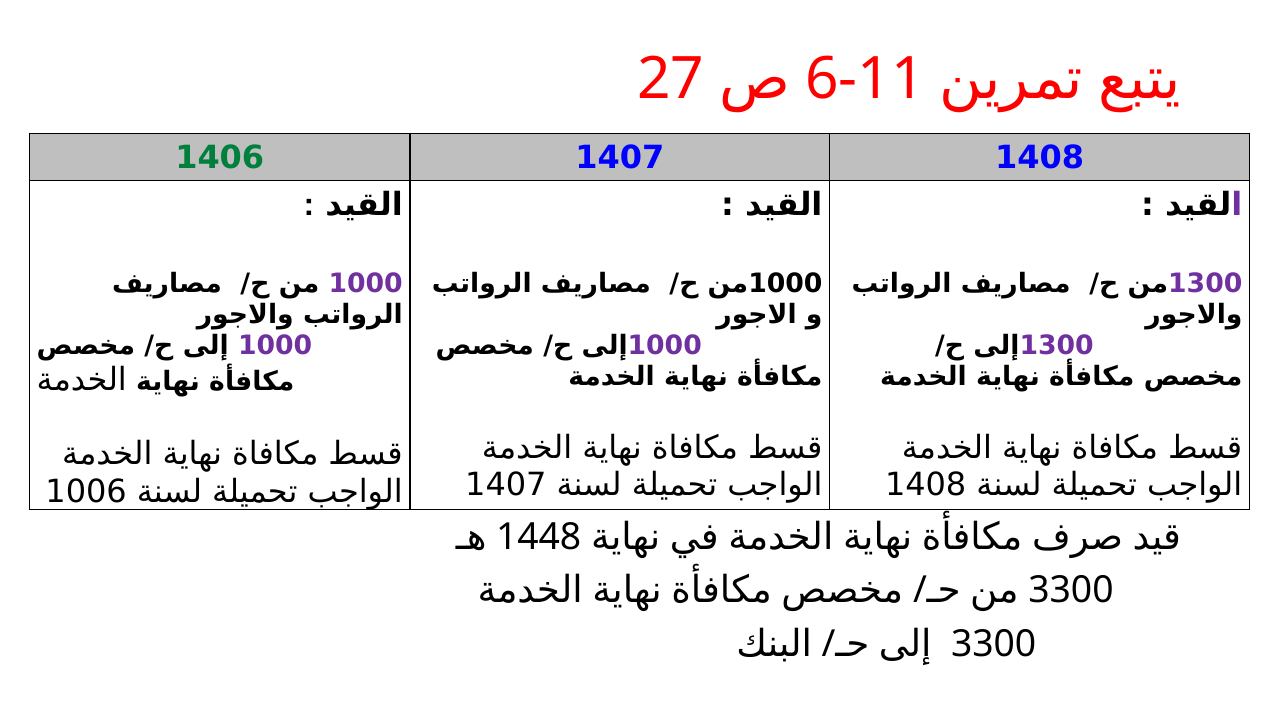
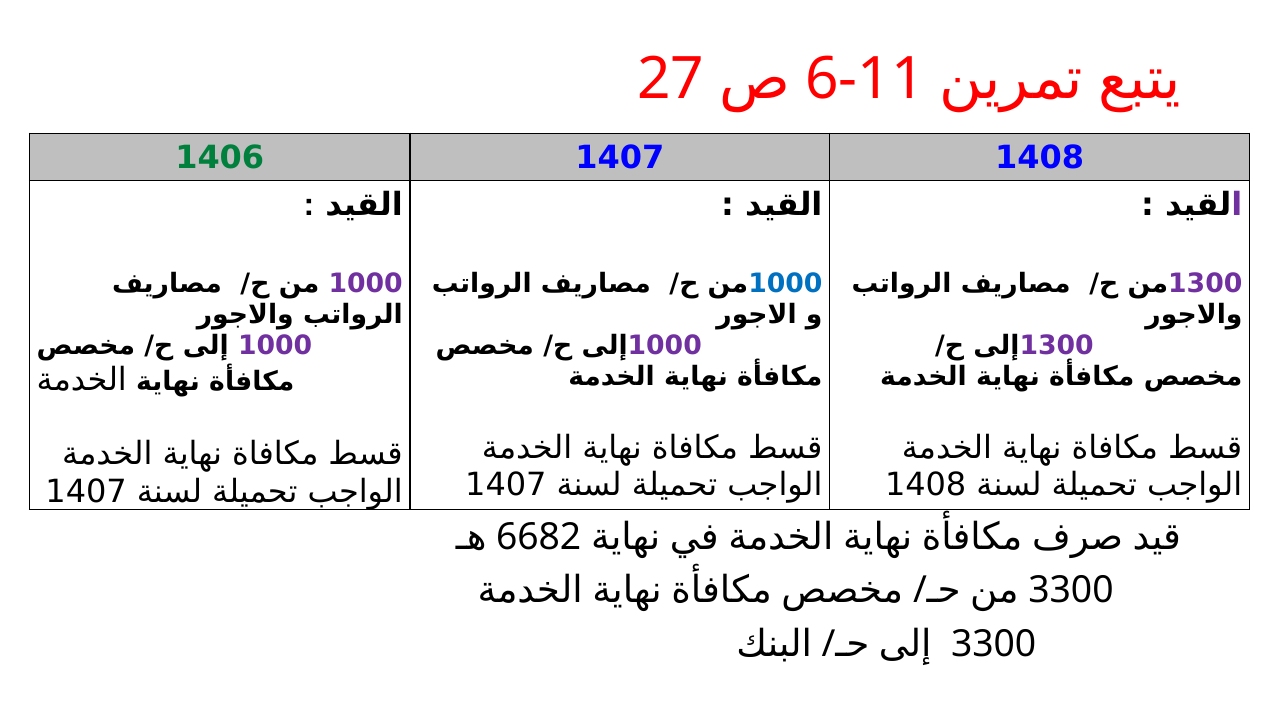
1000 at (785, 284) colour: black -> blue
1006 at (86, 492): 1006 -> 1407
1448: 1448 -> 6682
